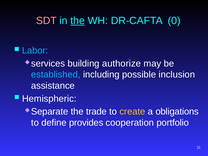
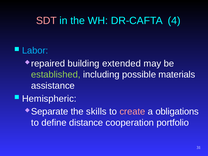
the at (78, 21) underline: present -> none
0: 0 -> 4
services: services -> repaired
authorize: authorize -> extended
established colour: light blue -> light green
inclusion: inclusion -> materials
trade: trade -> skills
create colour: yellow -> pink
provides: provides -> distance
